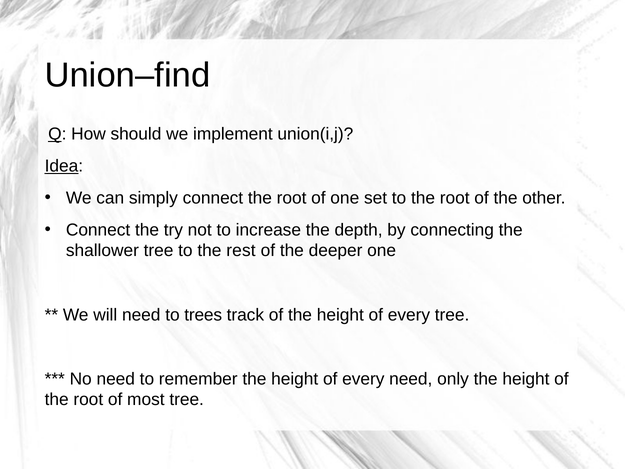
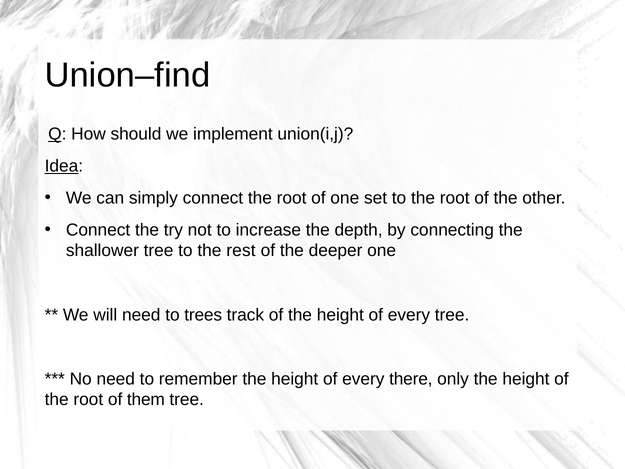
every need: need -> there
most: most -> them
